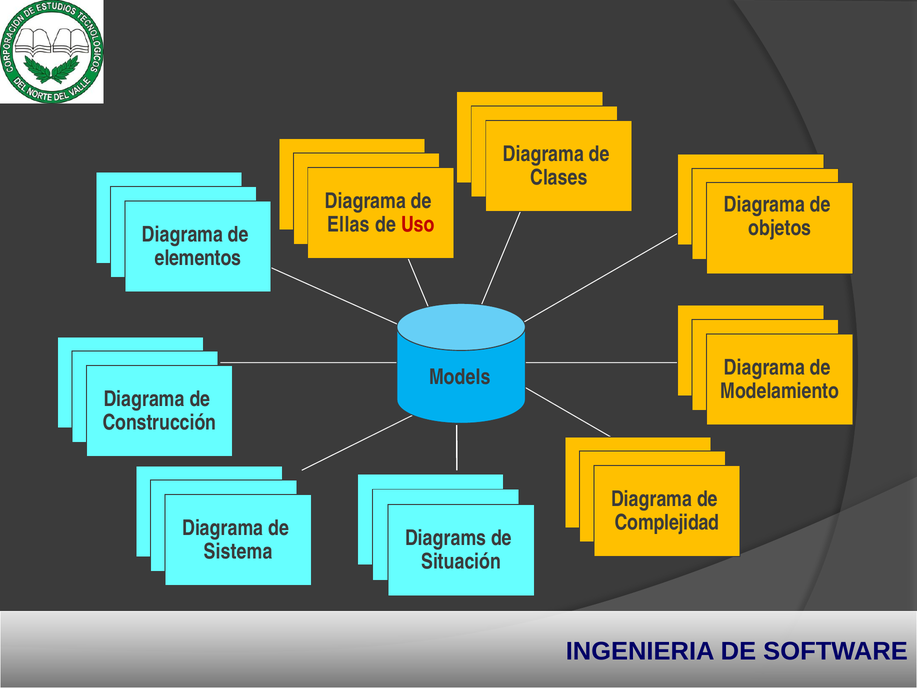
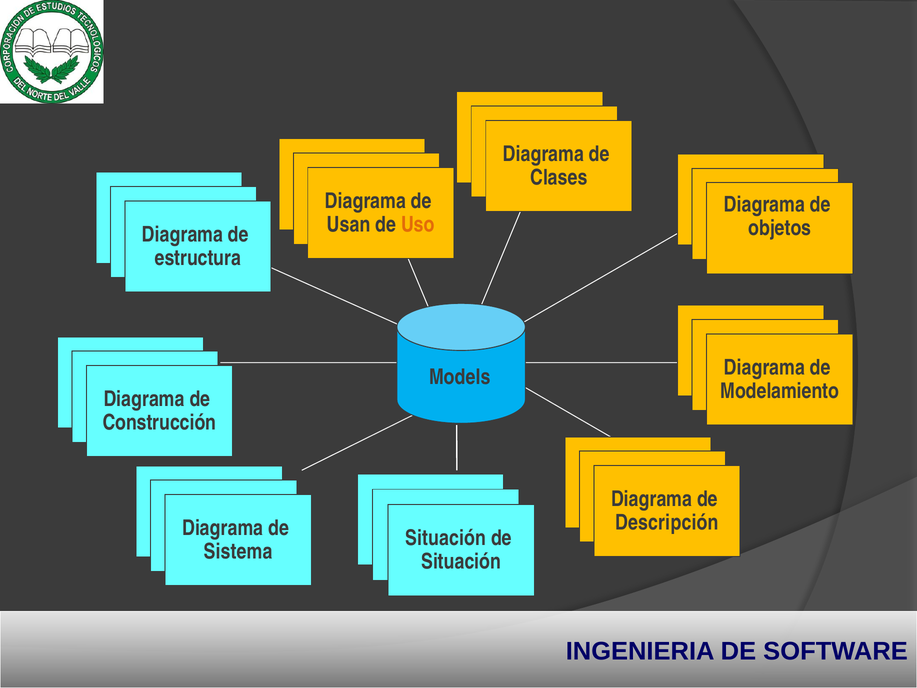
Ellas: Ellas -> Usan
Uso colour: red -> orange
elementos: elementos -> estructura
Complejidad: Complejidad -> Descripción
Diagrams at (446, 538): Diagrams -> Situación
